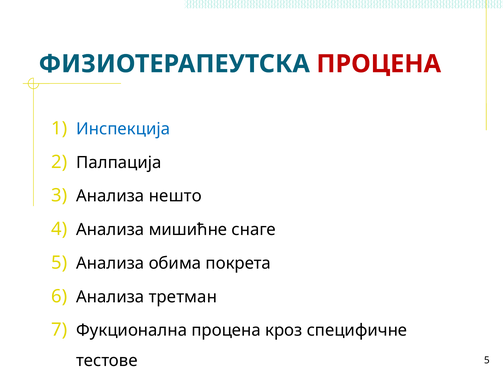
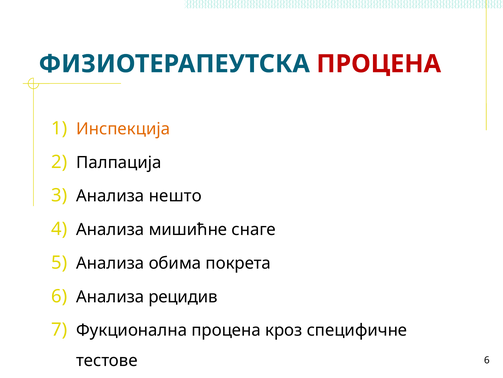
Инспекција colour: blue -> orange
третман: третман -> рецидив
тестове 5: 5 -> 6
